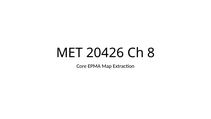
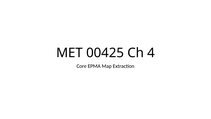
20426: 20426 -> 00425
8: 8 -> 4
